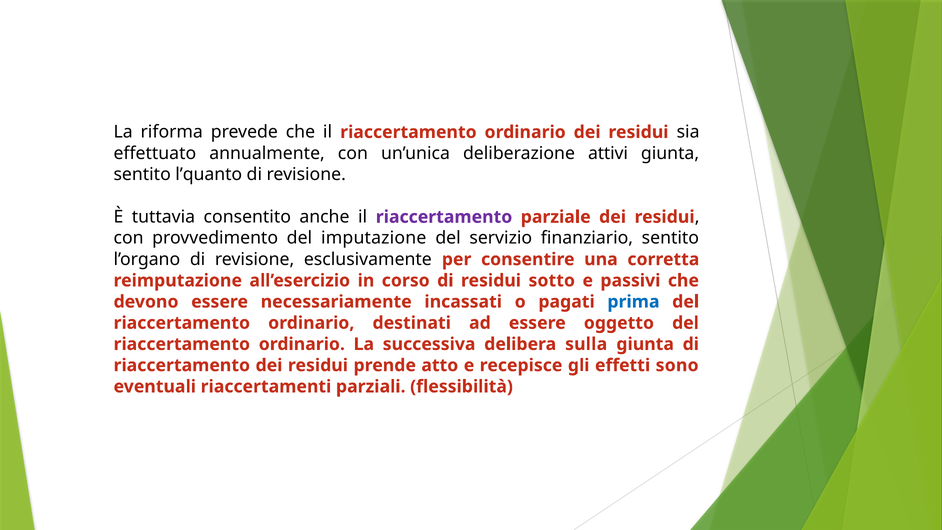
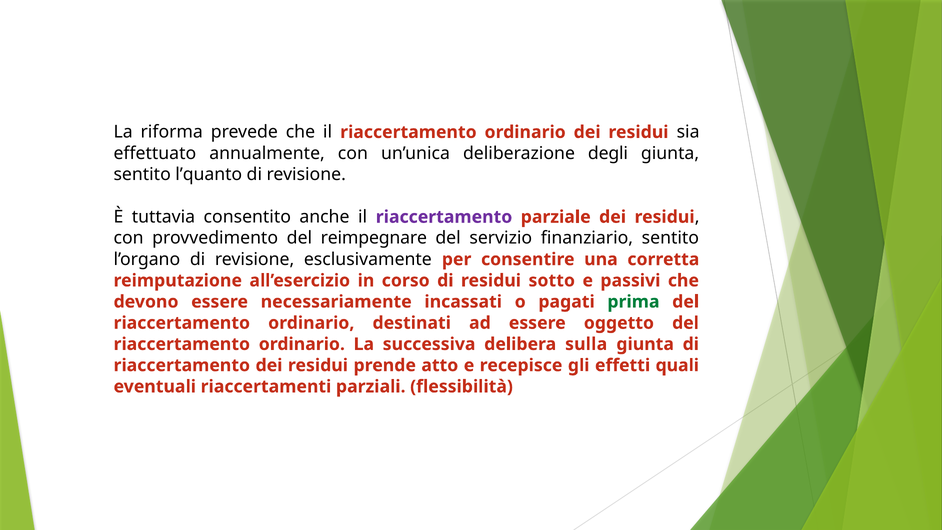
attivi: attivi -> degli
imputazione: imputazione -> reimpegnare
prima colour: blue -> green
sono: sono -> quali
